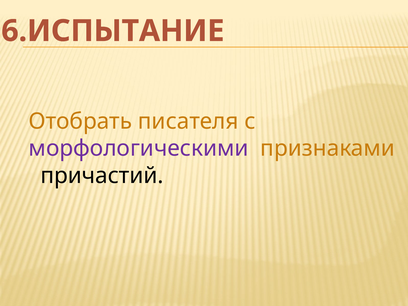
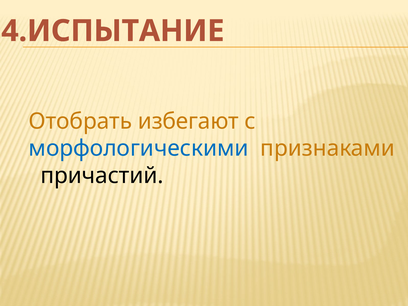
6.ИСПЫТАНИЕ: 6.ИСПЫТАНИЕ -> 4.ИСПЫТАНИЕ
писателя: писателя -> избегают
морфологическими colour: purple -> blue
